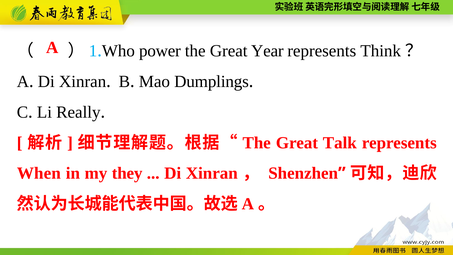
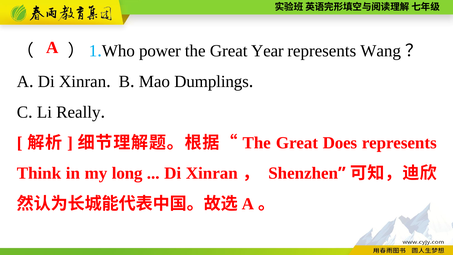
Think: Think -> Wang
Talk: Talk -> Does
When: When -> Think
they: they -> long
